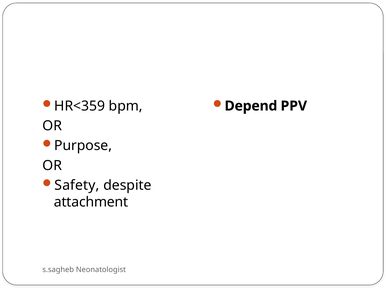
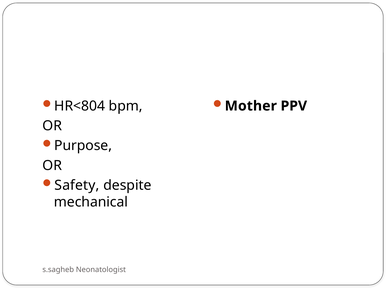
HR<359: HR<359 -> HR<804
Depend: Depend -> Mother
attachment: attachment -> mechanical
